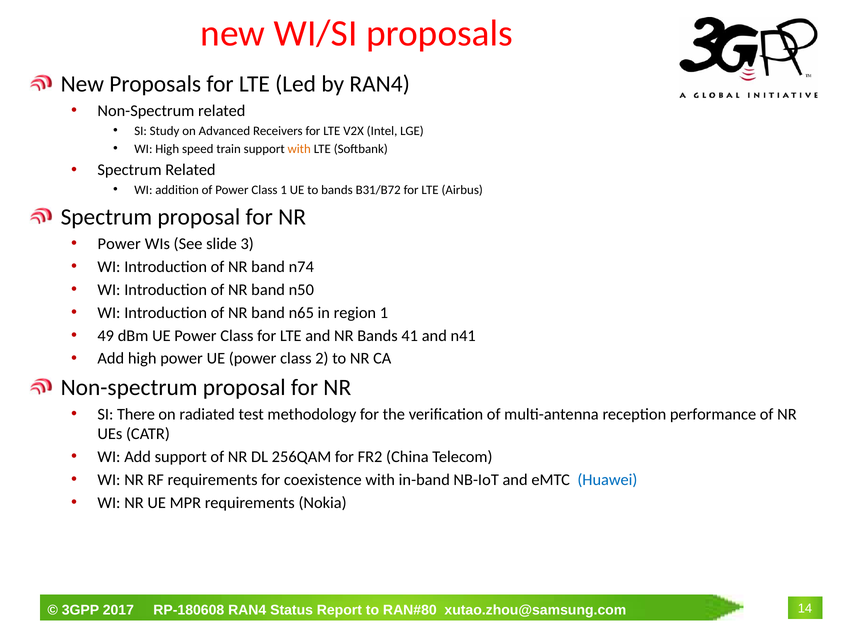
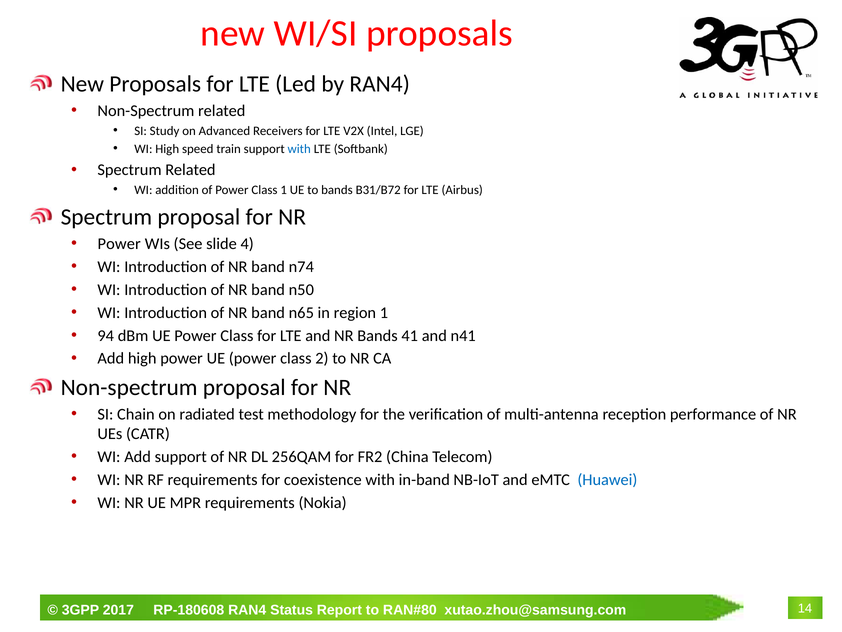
with at (299, 149) colour: orange -> blue
3: 3 -> 4
49: 49 -> 94
There: There -> Chain
